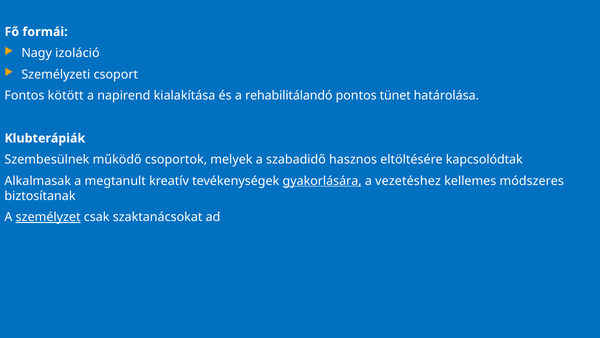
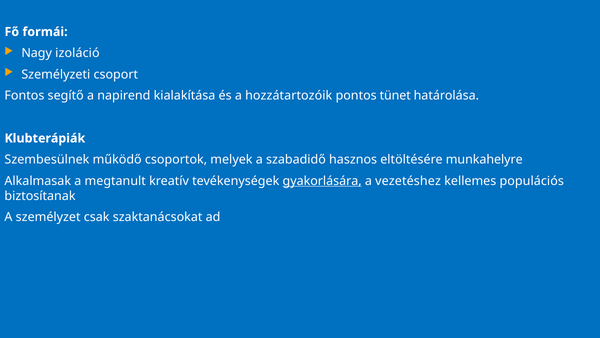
kötött: kötött -> segítő
rehabilitálandó: rehabilitálandó -> hozzátartozóik
kapcsolódtak: kapcsolódtak -> munkahelyre
módszeres: módszeres -> populációs
személyzet underline: present -> none
